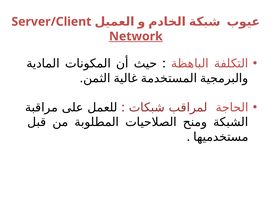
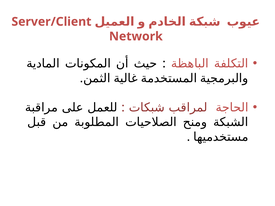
Network underline: present -> none
